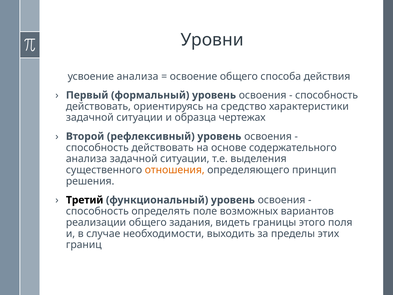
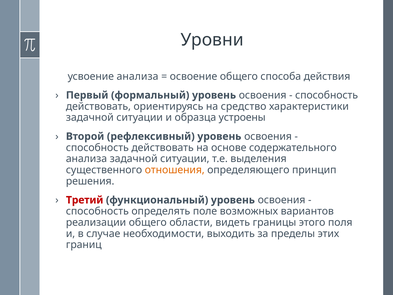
чертежах: чертежах -> устроены
Третий colour: black -> red
задания: задания -> области
